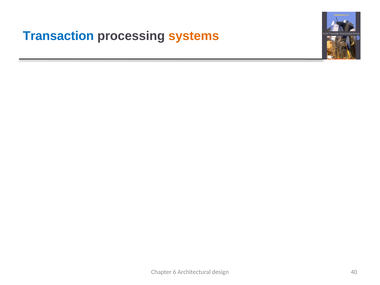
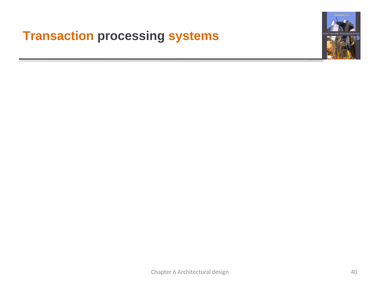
Transaction at (58, 36) colour: blue -> orange
